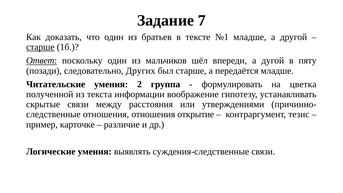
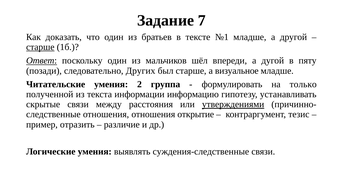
передаётся: передаётся -> визуальное
цветка: цветка -> только
воображение: воображение -> информацию
утверждениями underline: none -> present
карточке: карточке -> отразить
